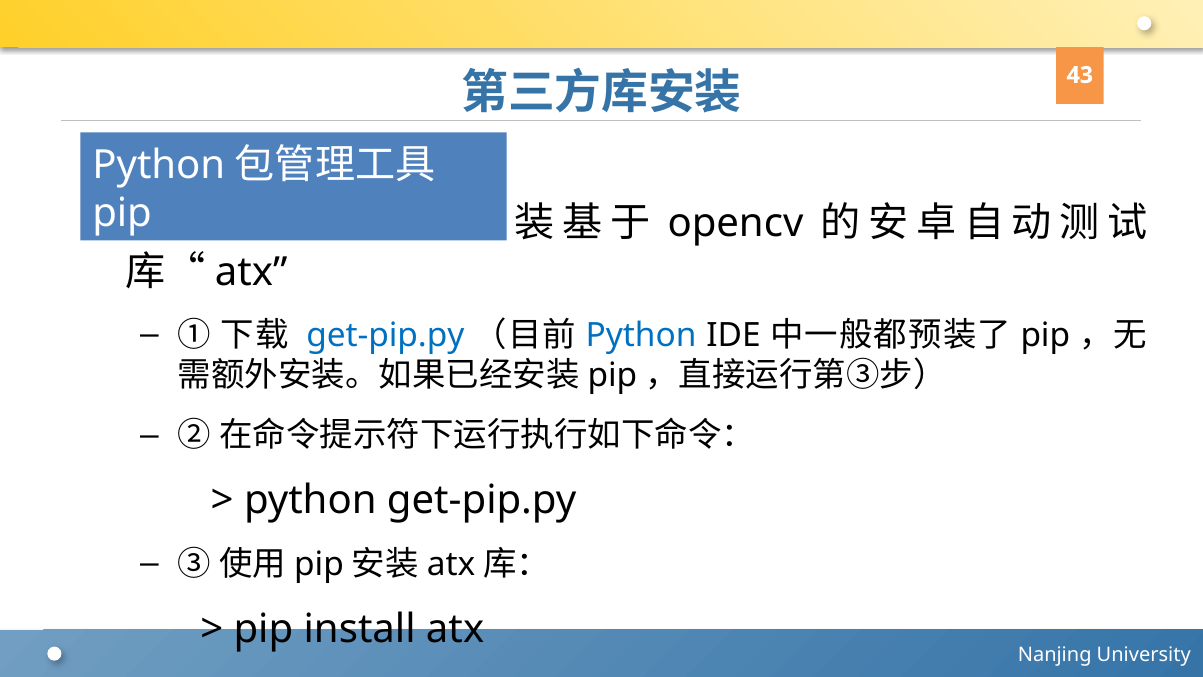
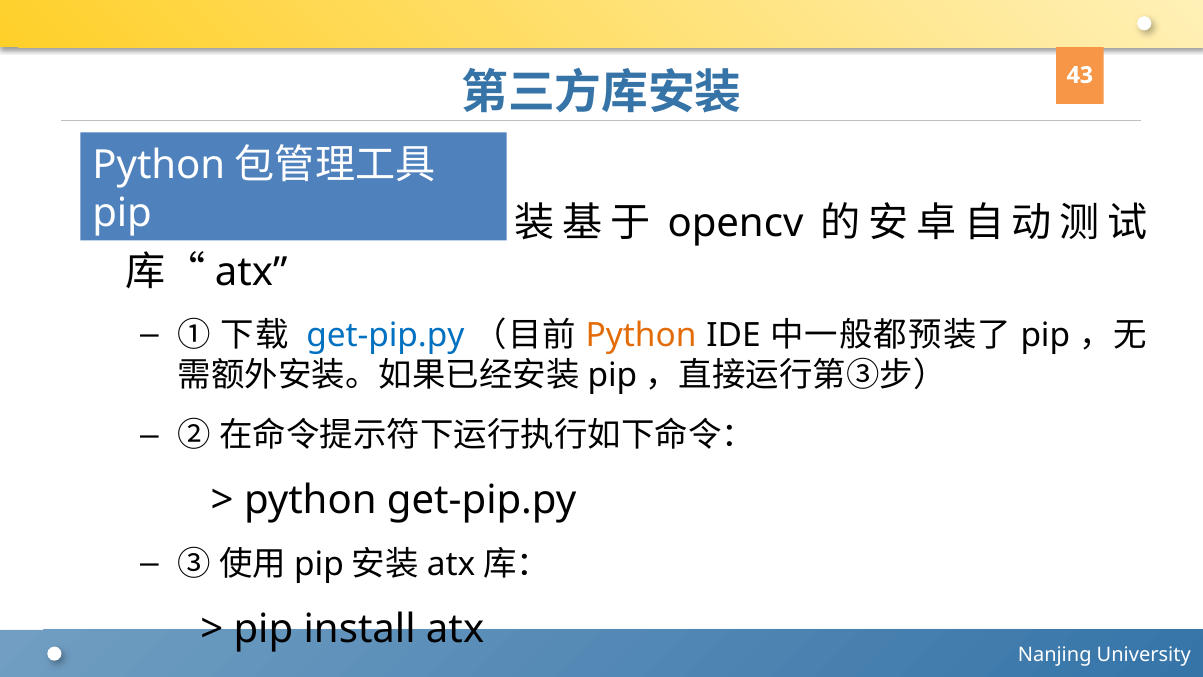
Python at (641, 335) colour: blue -> orange
